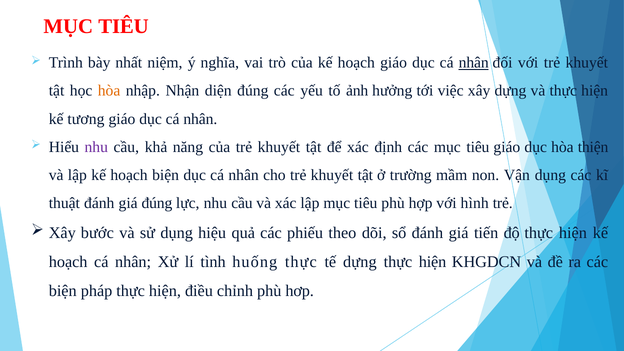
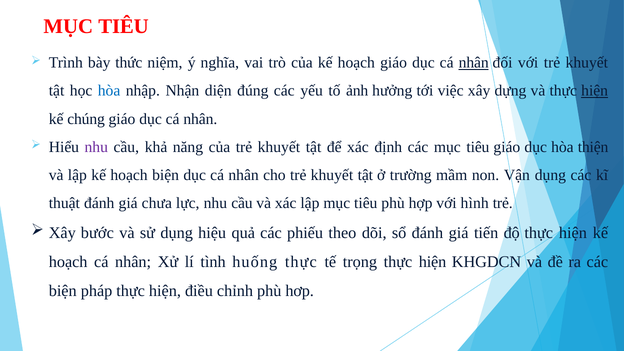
nhất: nhất -> thức
hòa at (109, 91) colour: orange -> blue
hiện at (595, 91) underline: none -> present
tương: tương -> chúng
giá đúng: đúng -> chưa
tế dựng: dựng -> trọng
